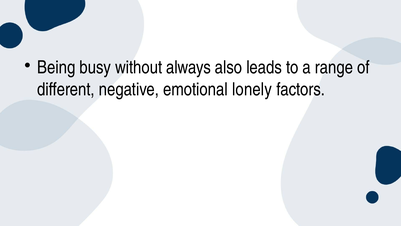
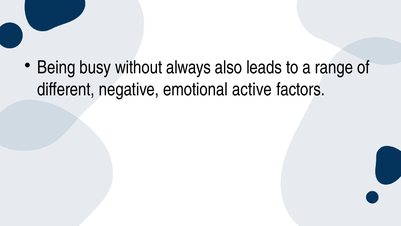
lonely: lonely -> active
